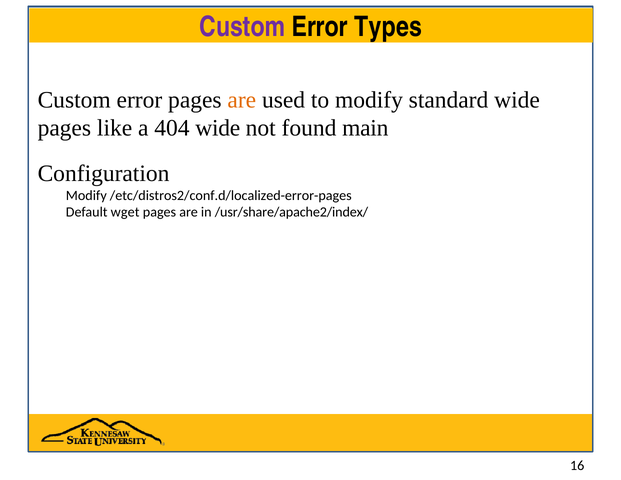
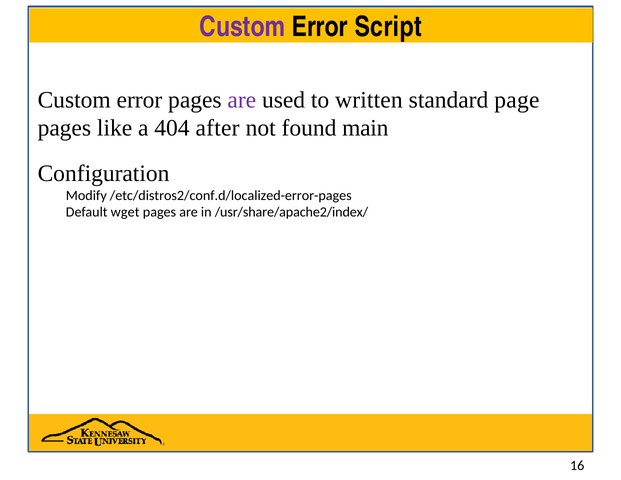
Types: Types -> Script
are at (242, 100) colour: orange -> purple
to modify: modify -> written
standard wide: wide -> page
404 wide: wide -> after
